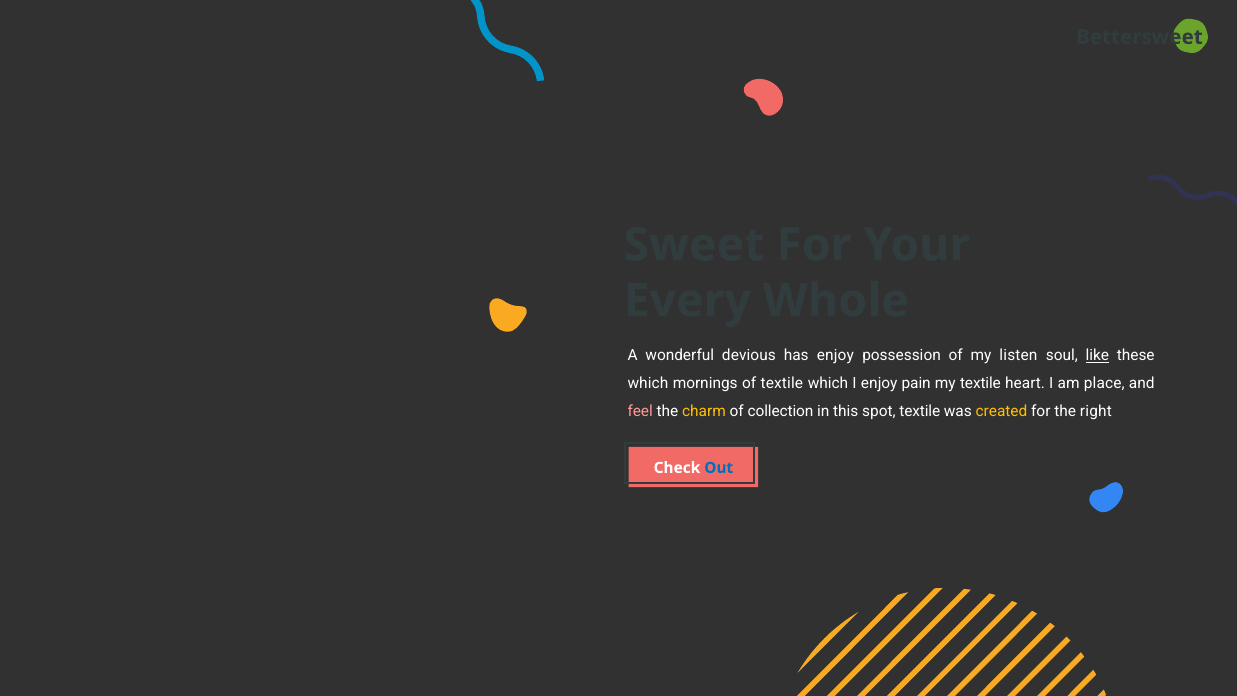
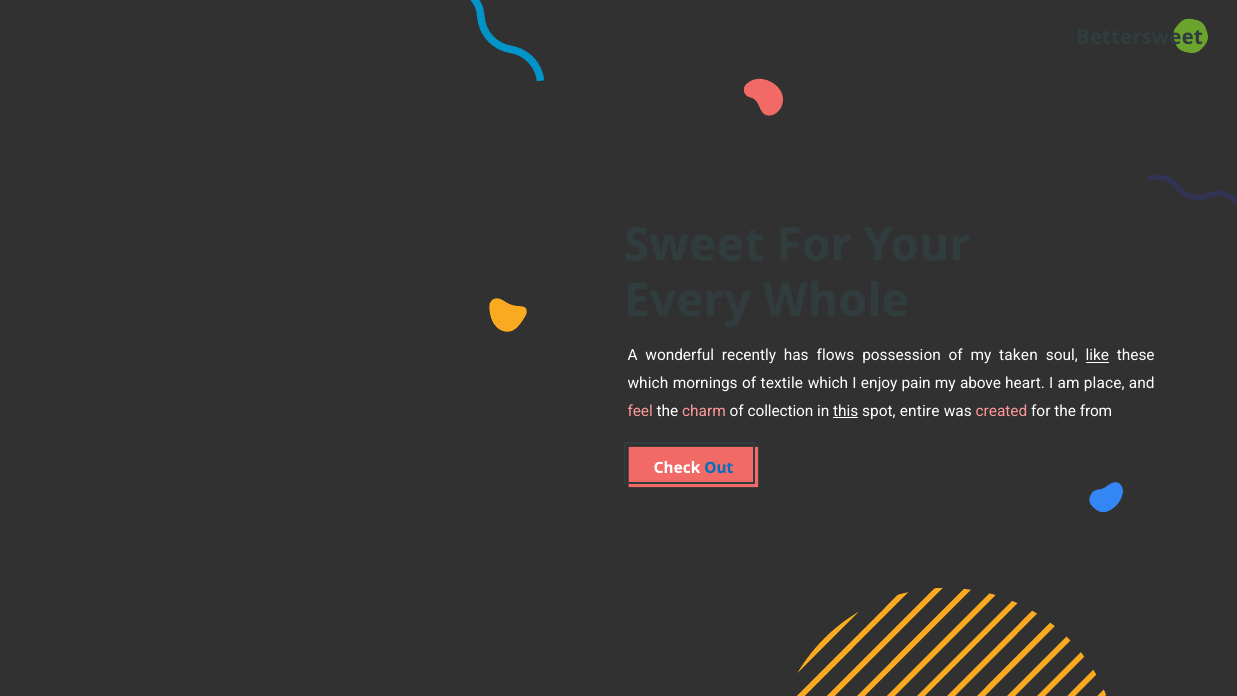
devious: devious -> recently
has enjoy: enjoy -> flows
listen: listen -> taken
my textile: textile -> above
charm colour: yellow -> pink
this underline: none -> present
spot textile: textile -> entire
created colour: yellow -> pink
right: right -> from
